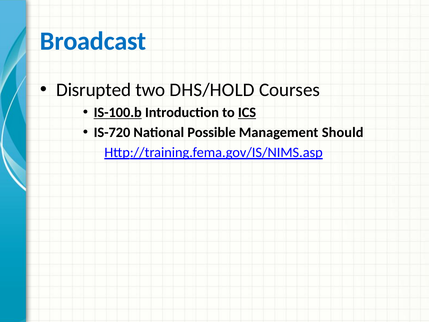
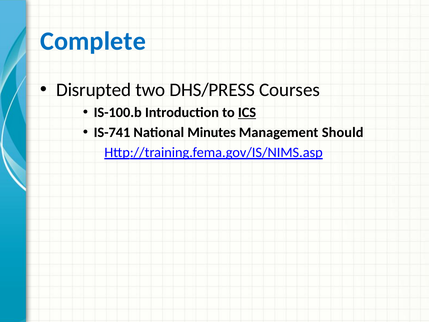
Broadcast: Broadcast -> Complete
DHS/HOLD: DHS/HOLD -> DHS/PRESS
IS-100.b underline: present -> none
IS-720: IS-720 -> IS-741
Possible: Possible -> Minutes
